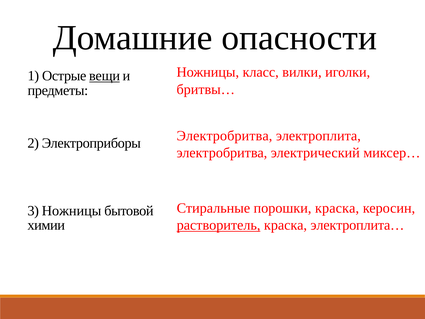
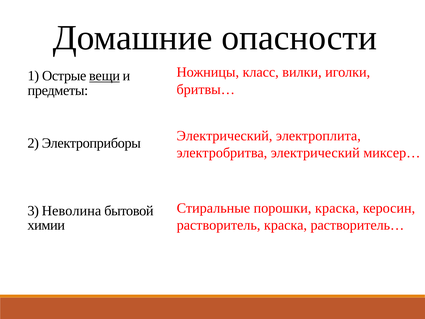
Электробритва at (224, 136): Электробритва -> Электрический
3 Ножницы: Ножницы -> Неволина
растворитель underline: present -> none
электроплита…: электроплита… -> растворитель…
